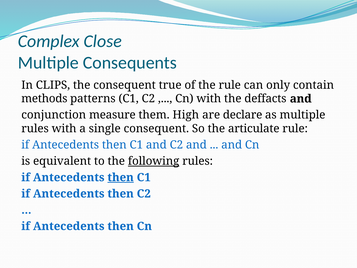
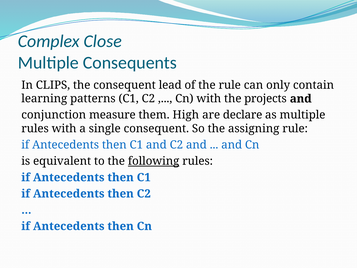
true: true -> lead
methods: methods -> learning
deffacts: deffacts -> projects
articulate: articulate -> assigning
then at (121, 177) underline: present -> none
